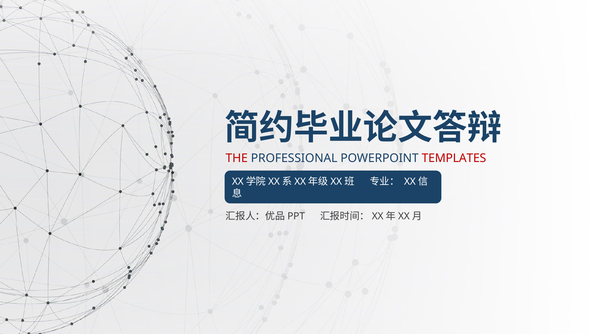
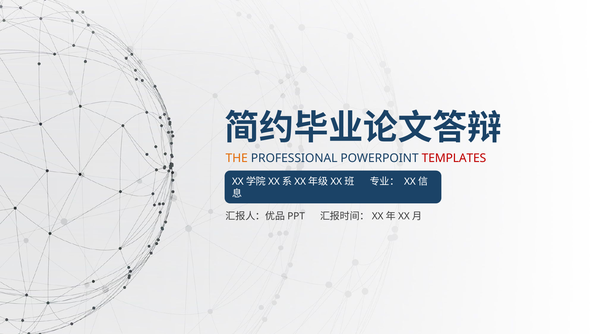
THE colour: red -> orange
